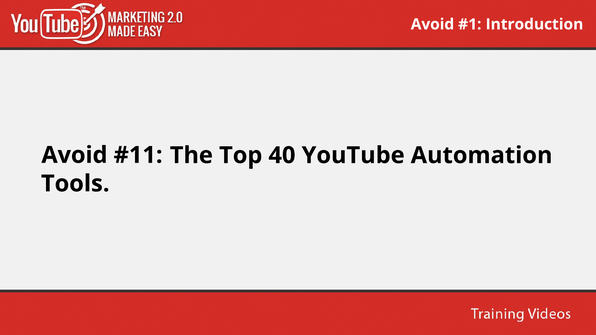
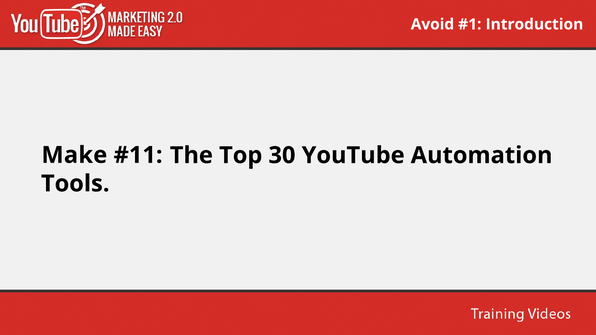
Avoid at (74, 155): Avoid -> Make
40: 40 -> 30
